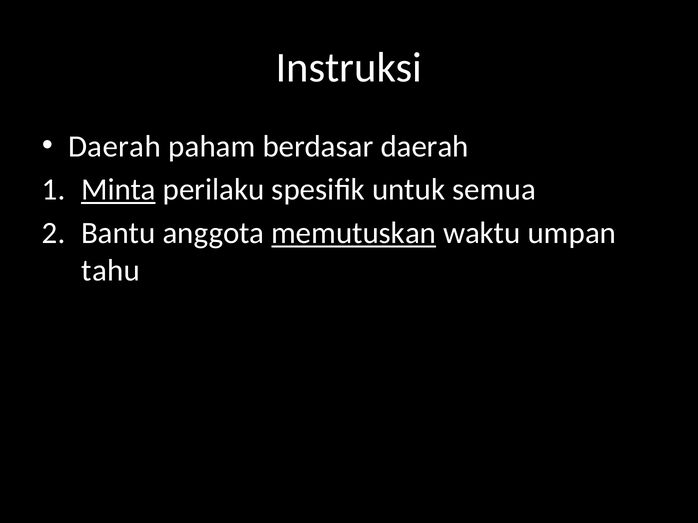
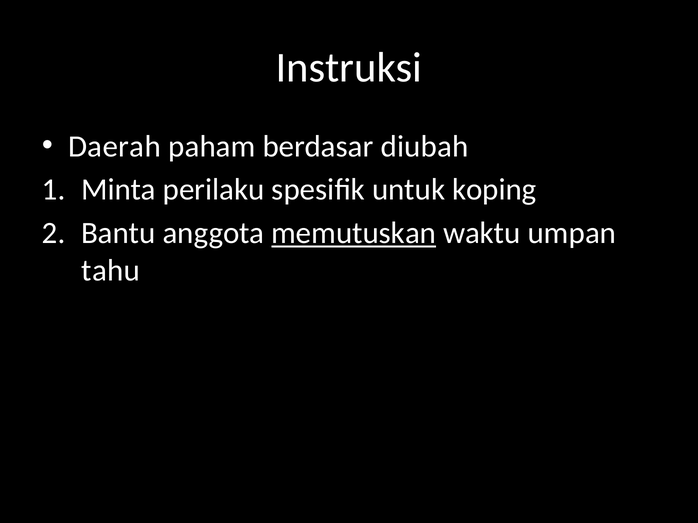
berdasar daerah: daerah -> diubah
Minta underline: present -> none
semua: semua -> koping
